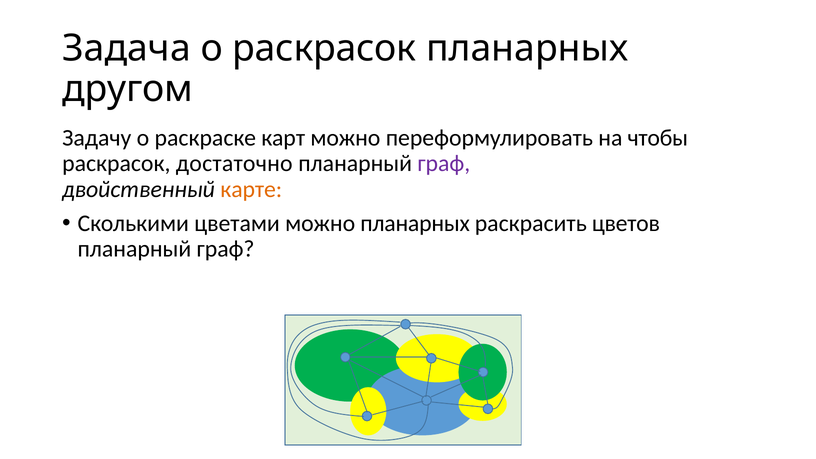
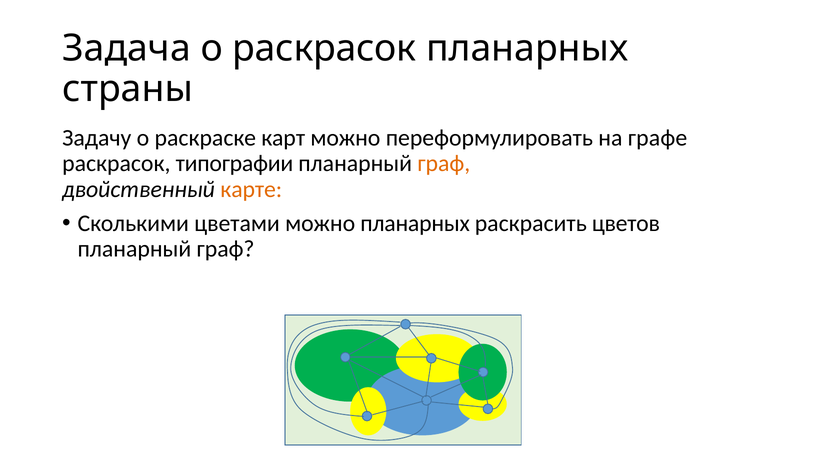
другом: другом -> страны
чтобы: чтобы -> графе
достаточно: достаточно -> типографии
граф at (444, 164) colour: purple -> orange
